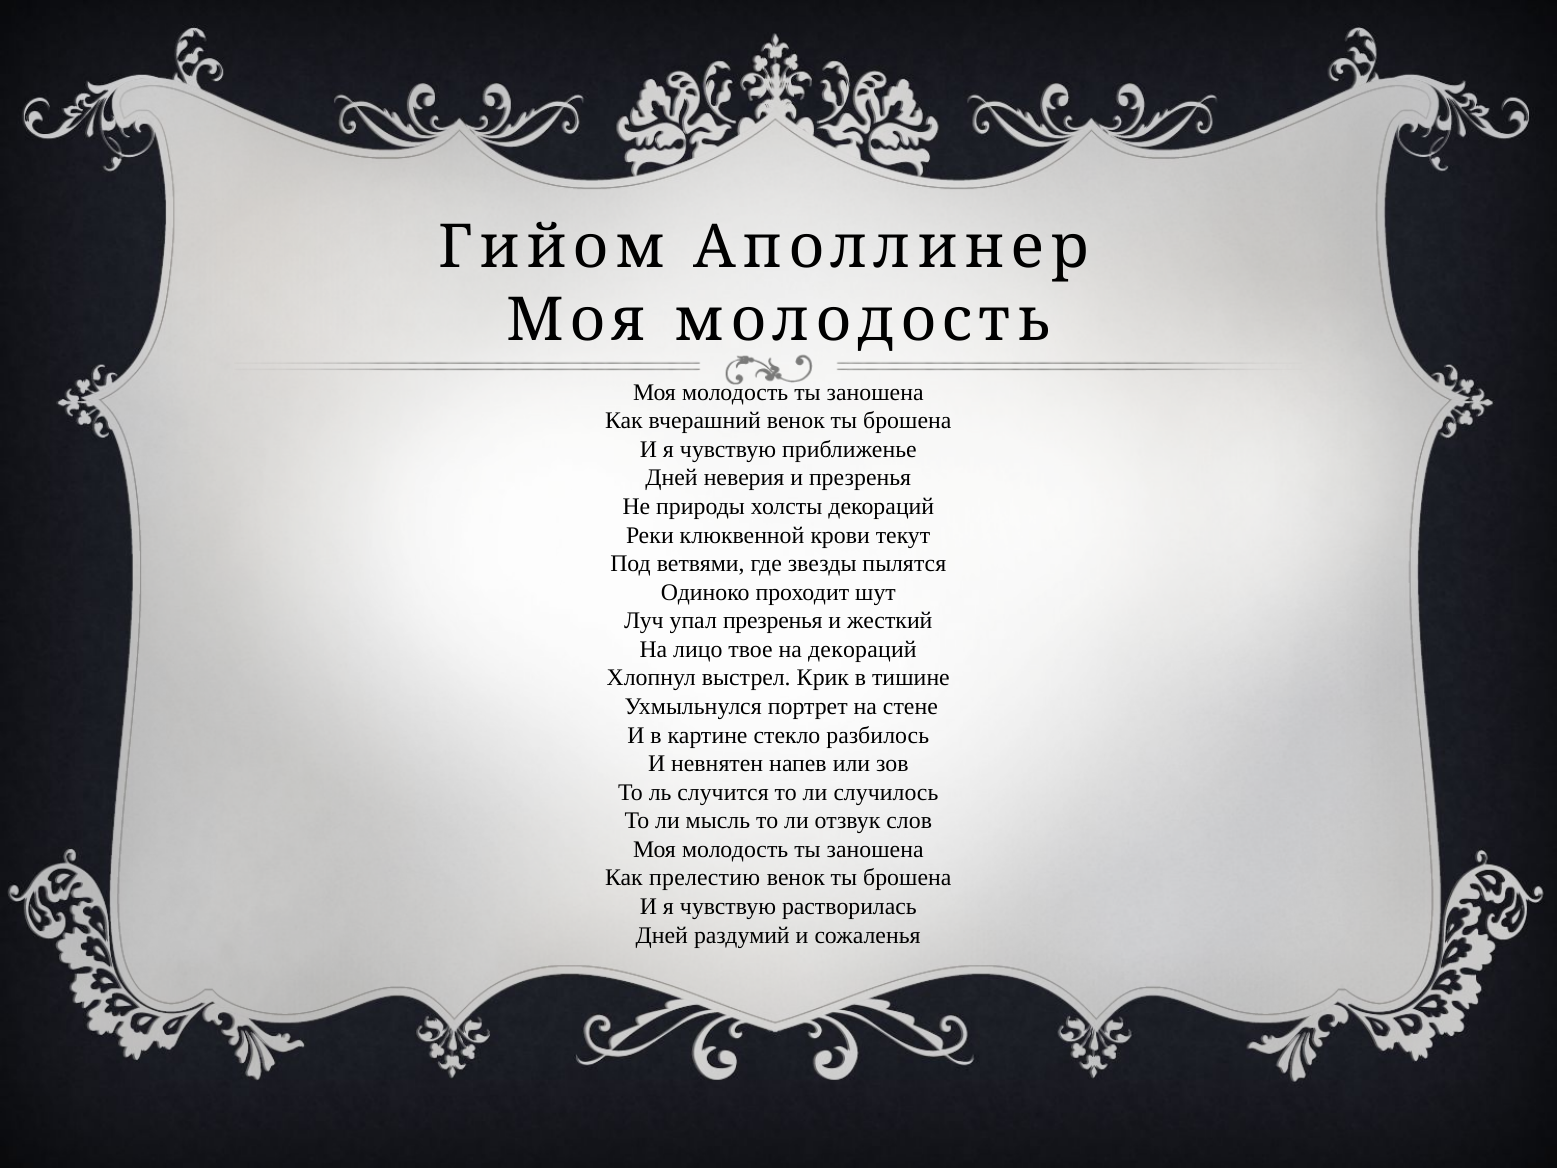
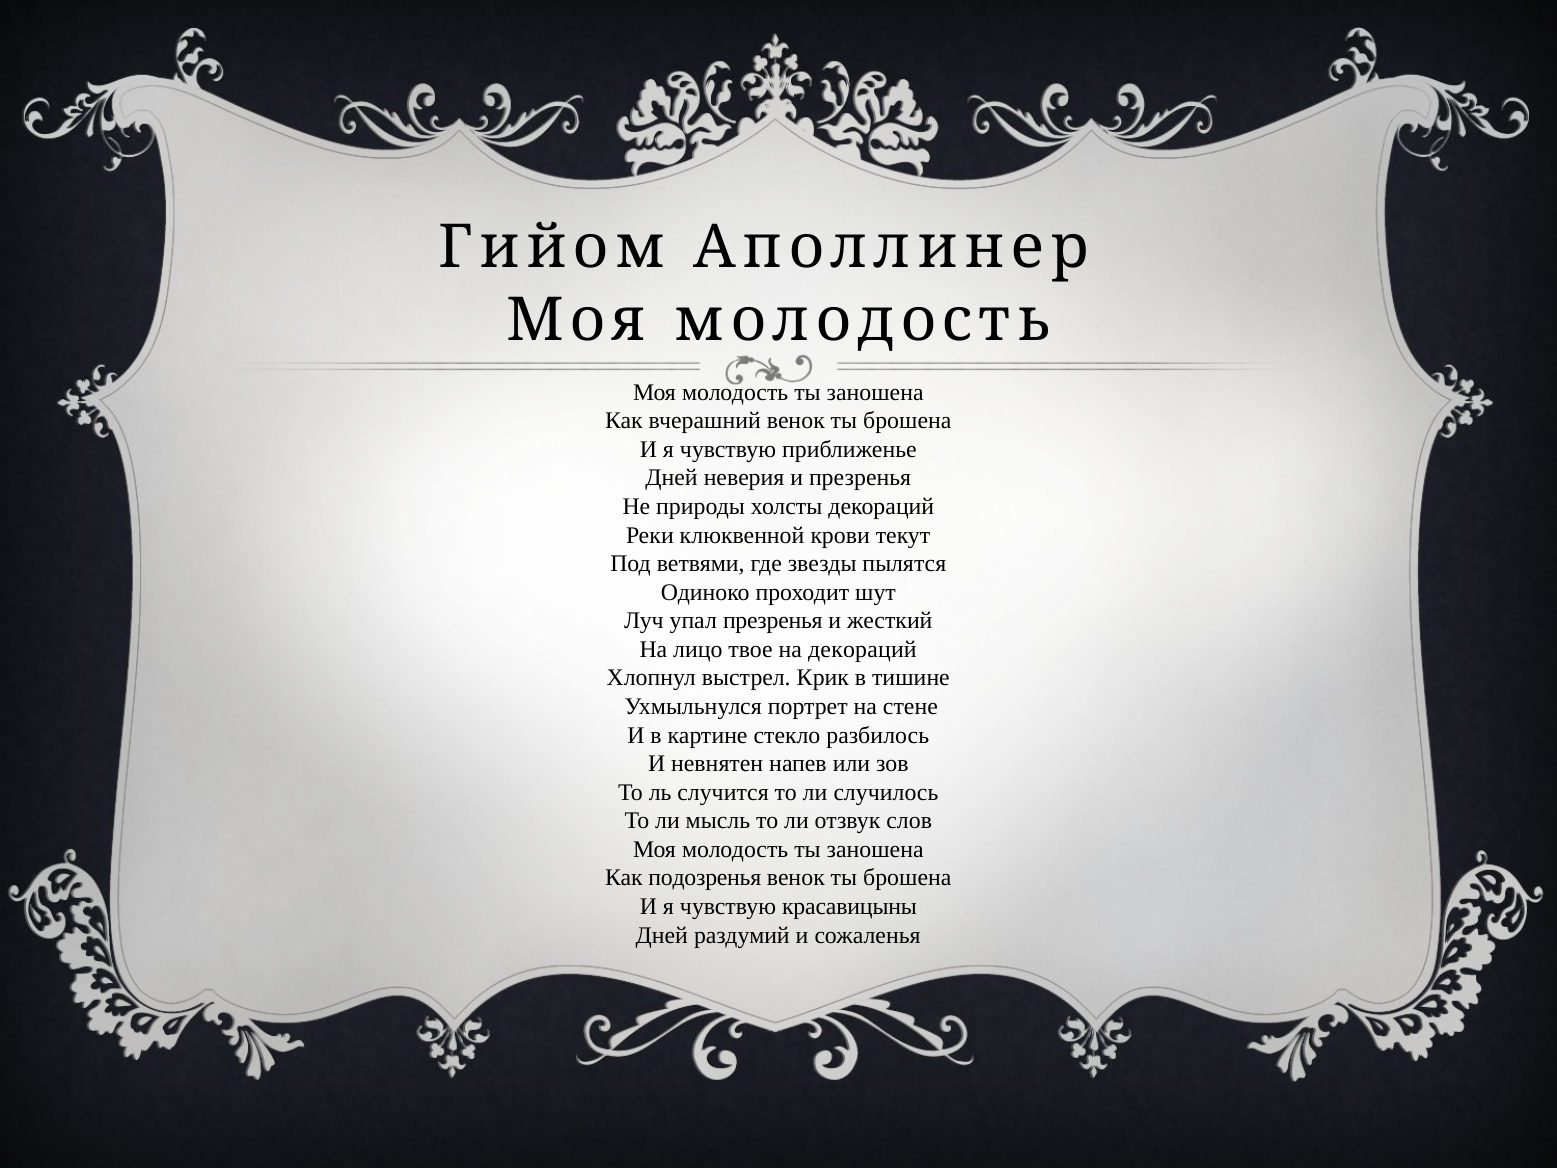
прелестию: прелестию -> подозренья
растворилась: растворилась -> красавицыны
